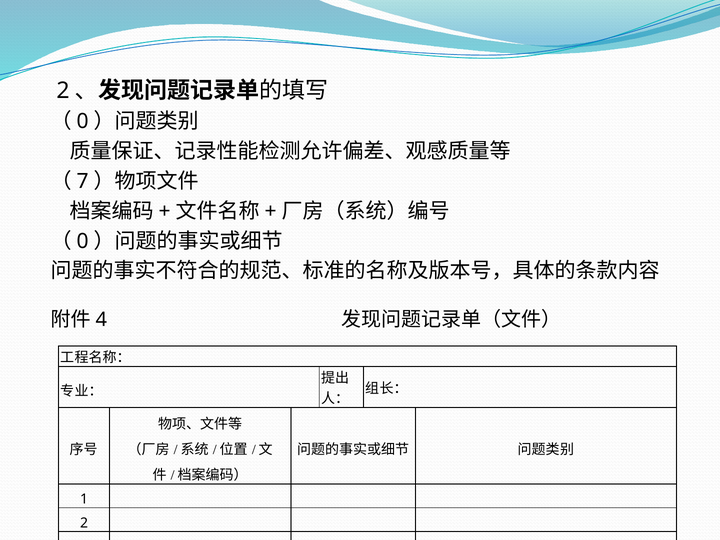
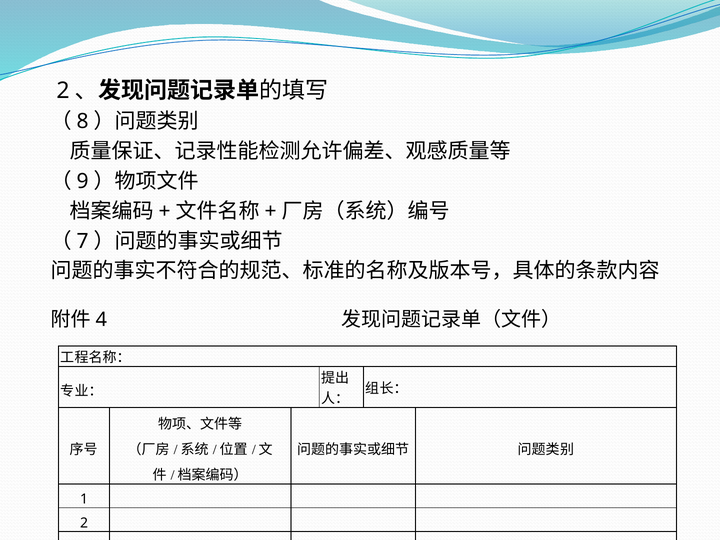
0 at (83, 121): 0 -> 8
7: 7 -> 9
0 at (83, 241): 0 -> 7
